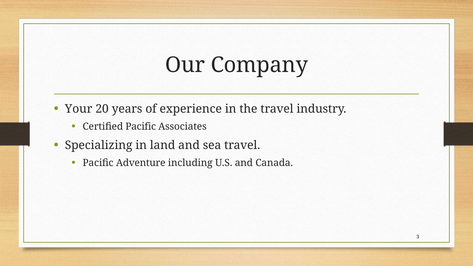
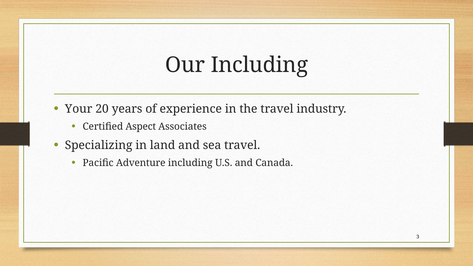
Our Company: Company -> Including
Certified Pacific: Pacific -> Aspect
